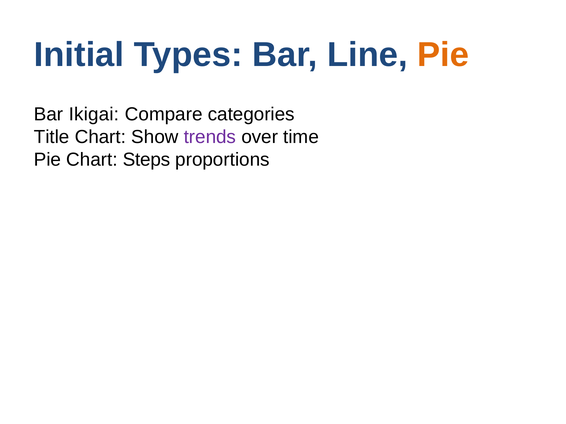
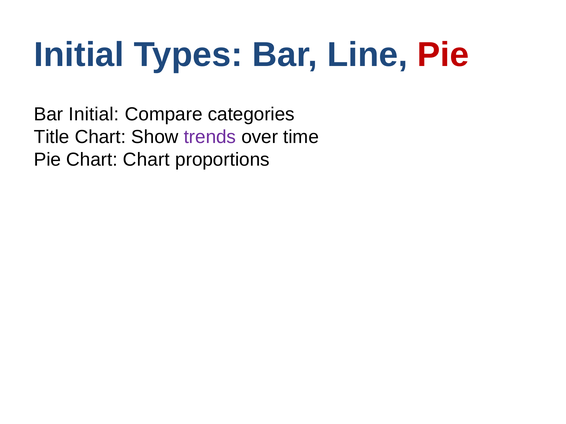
Pie at (443, 55) colour: orange -> red
Bar Ikigai: Ikigai -> Initial
Chart Steps: Steps -> Chart
